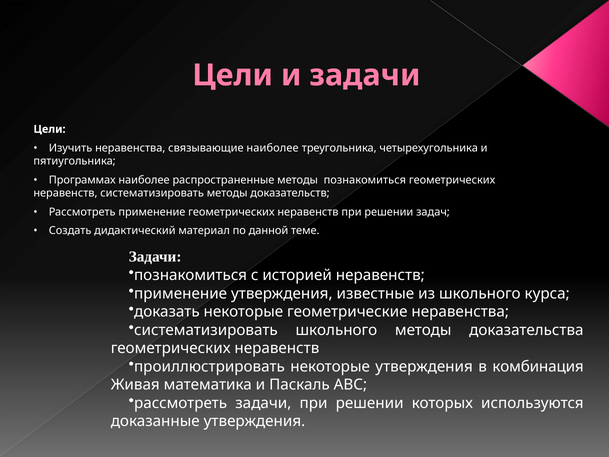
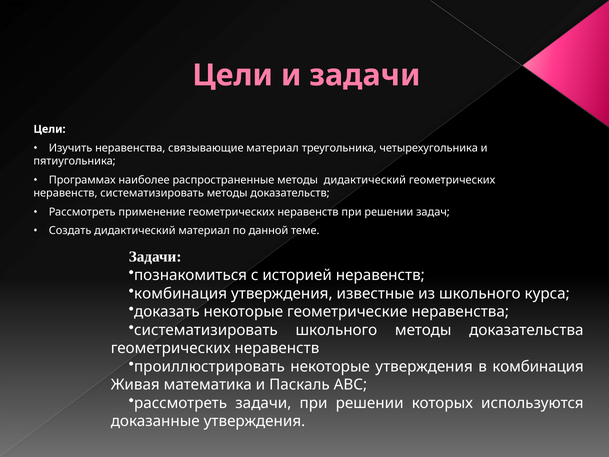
связывающие наиболее: наиболее -> материал
методы познакомиться: познакомиться -> дидактический
применение at (181, 293): применение -> комбинация
